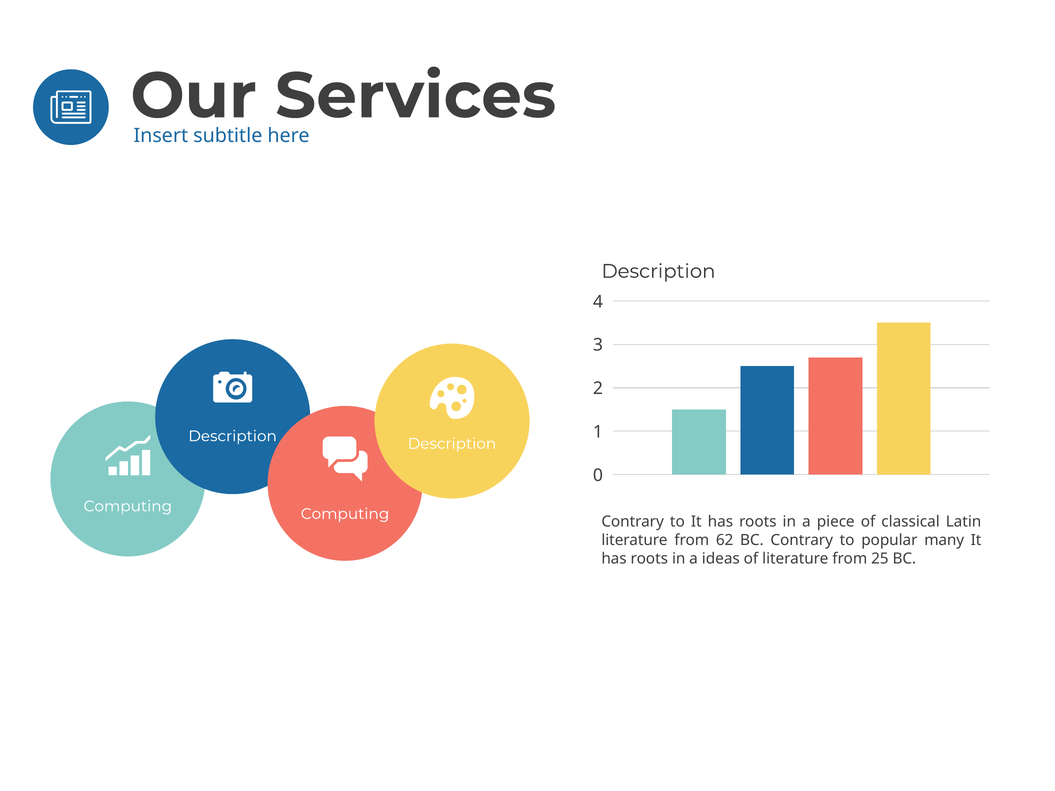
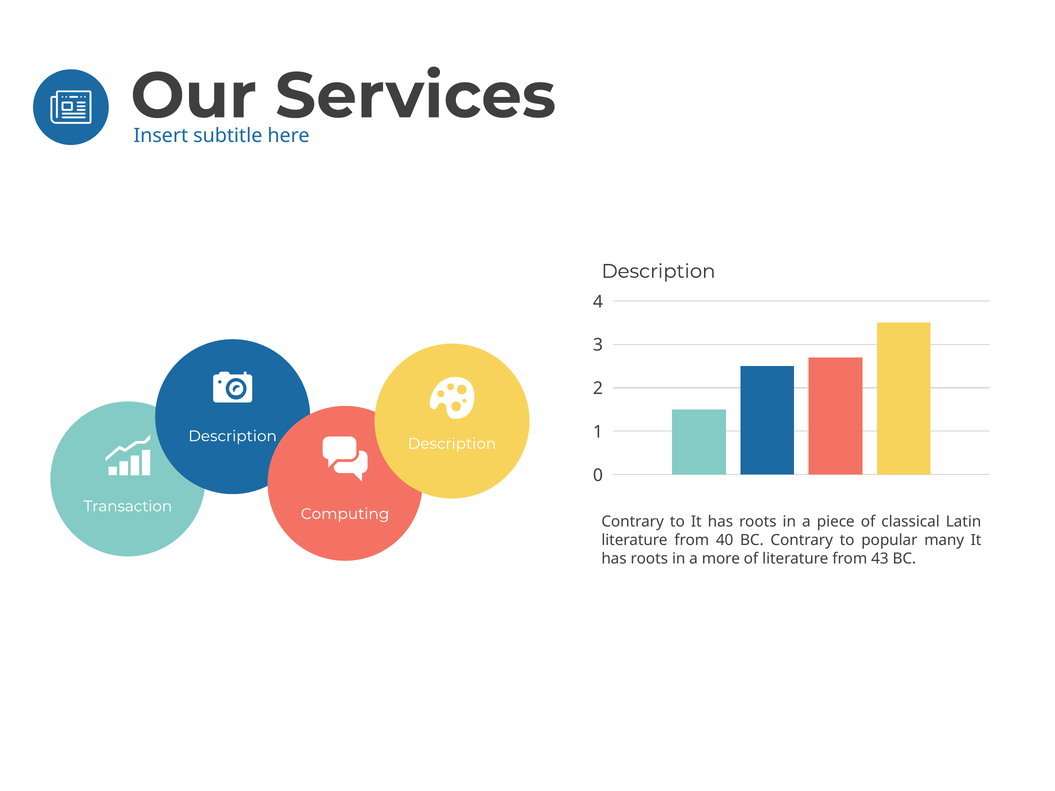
Computing at (128, 506): Computing -> Transaction
62: 62 -> 40
ideas: ideas -> more
25: 25 -> 43
